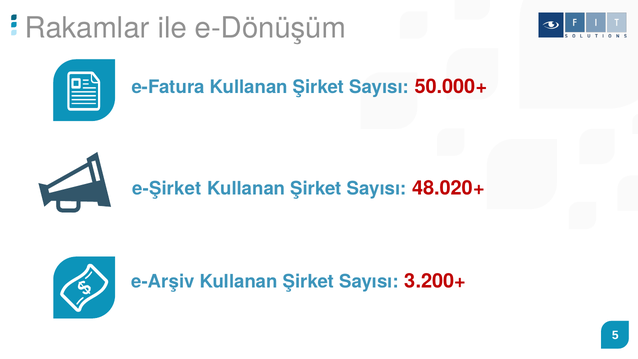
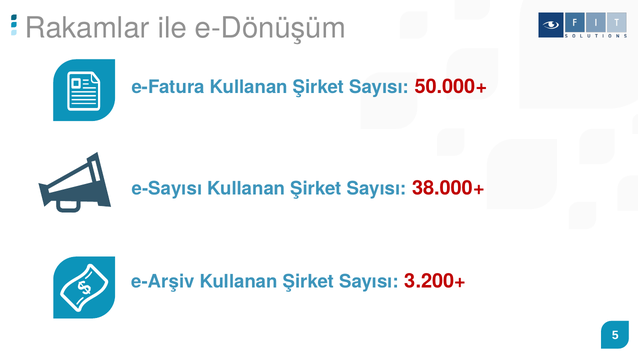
e-Şirket: e-Şirket -> e-Sayısı
48.020+: 48.020+ -> 38.000+
